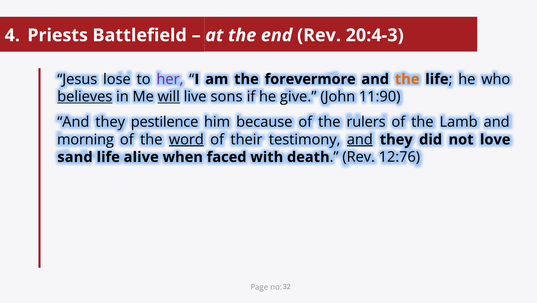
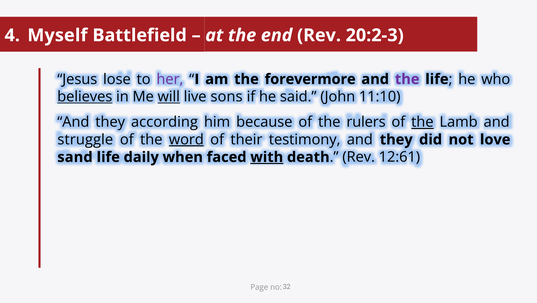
Priests: Priests -> Myself
20:4-3: 20:4-3 -> 20:2-3
the at (407, 79) colour: orange -> purple
give: give -> said
11:90: 11:90 -> 11:10
pestilence: pestilence -> according
the at (422, 122) underline: none -> present
morning: morning -> struggle
and at (360, 140) underline: present -> none
alive: alive -> daily
with underline: none -> present
12:76: 12:76 -> 12:61
